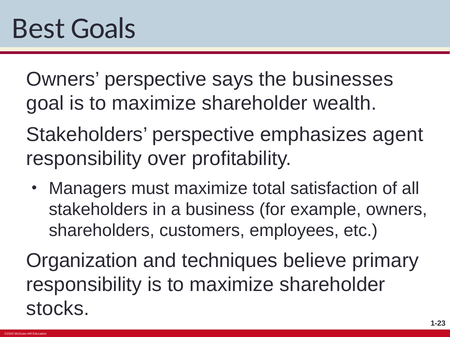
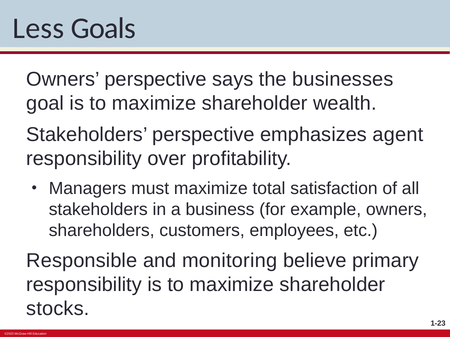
Best: Best -> Less
Organization: Organization -> Responsible
techniques: techniques -> monitoring
